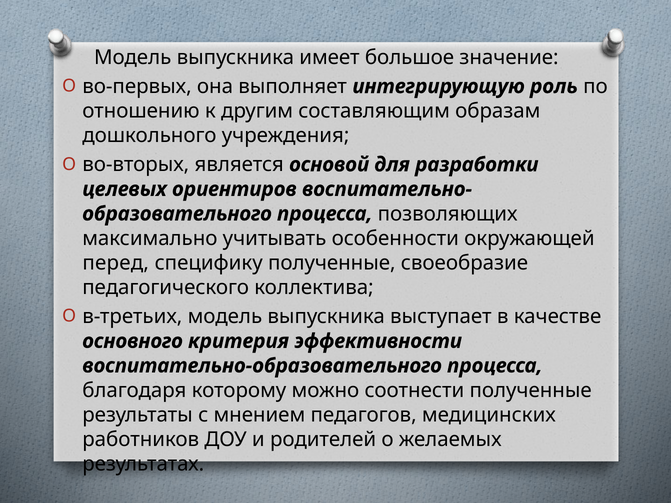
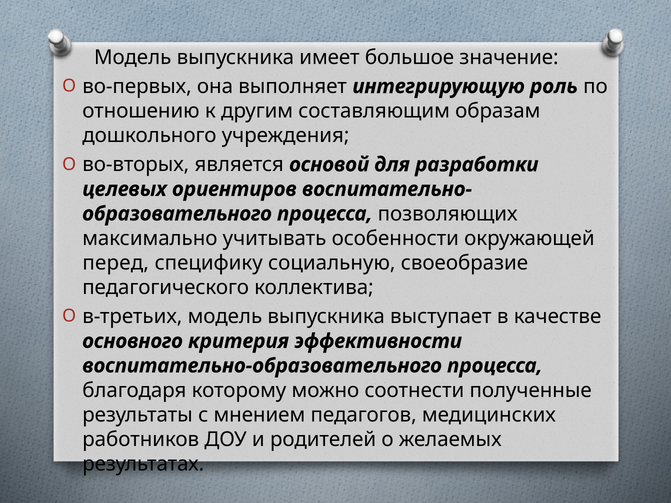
специфику полученные: полученные -> социальную
